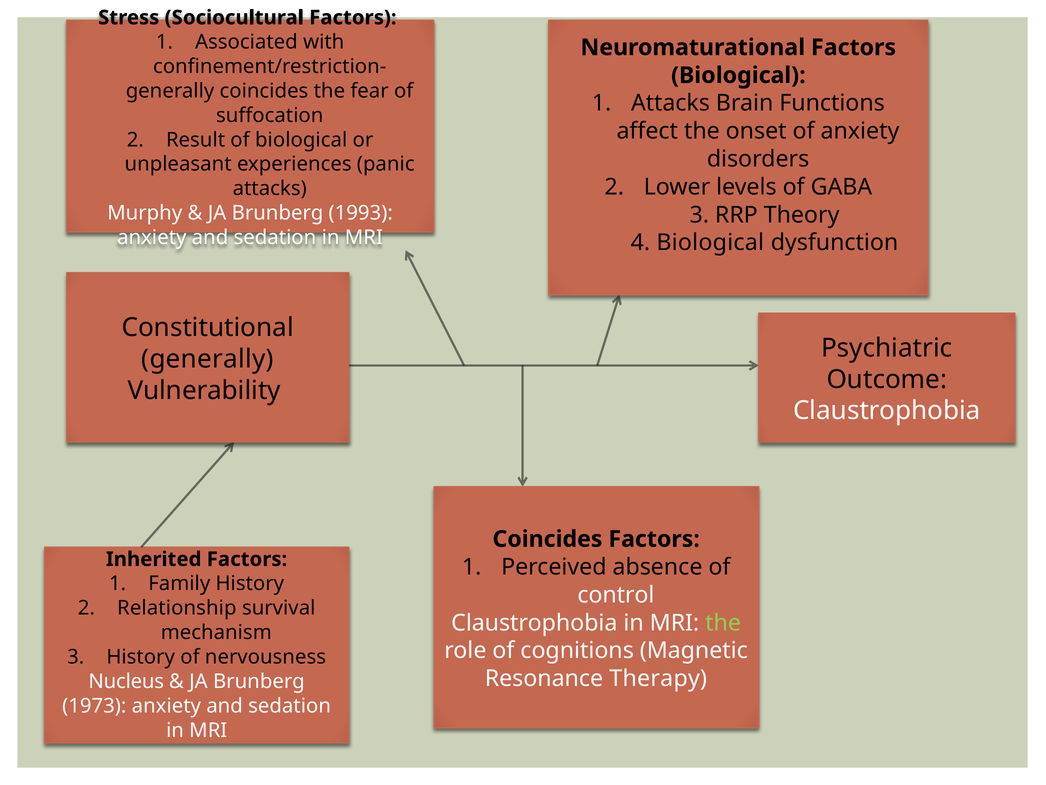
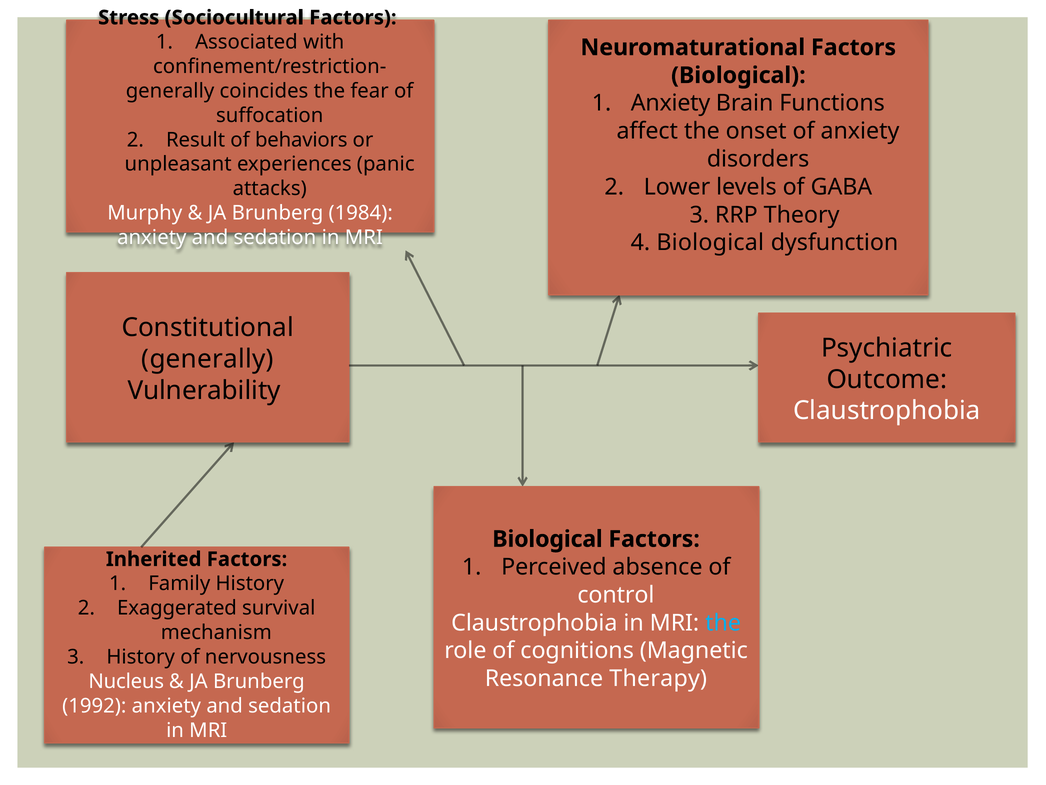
Attacks at (670, 103): Attacks -> Anxiety
of biological: biological -> behaviors
1993: 1993 -> 1984
Coincides at (547, 539): Coincides -> Biological
Relationship: Relationship -> Exaggerated
the at (723, 622) colour: light green -> light blue
1973: 1973 -> 1992
